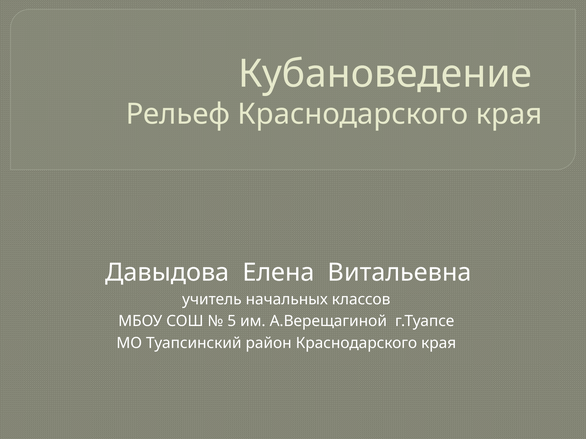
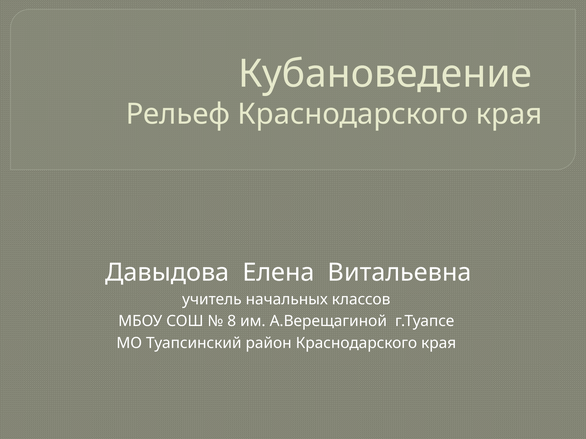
5: 5 -> 8
